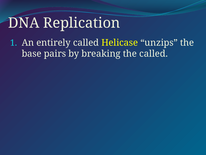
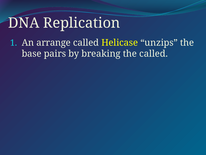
entirely: entirely -> arrange
